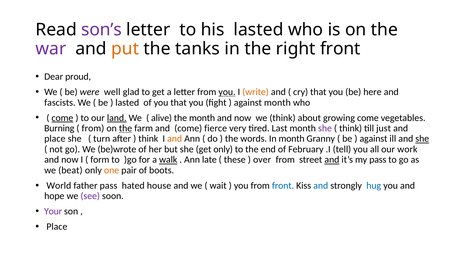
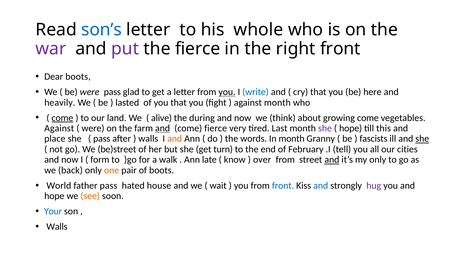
son’s colour: purple -> blue
his lasted: lasted -> whole
put colour: orange -> purple
the tanks: tanks -> fierce
Dear proud: proud -> boots
were well: well -> pass
write colour: orange -> blue
fascists: fascists -> heavily
land underline: present -> none
the month: month -> during
Burning at (59, 128): Burning -> Against
from at (93, 128): from -> were
the at (126, 128) underline: present -> none
and at (163, 128) underline: none -> present
think at (351, 128): think -> hope
just: just -> this
turn at (102, 139): turn -> pass
think at (148, 139): think -> walls
against at (373, 139): against -> fascists
be)wrote: be)wrote -> be)street
get only: only -> turn
work: work -> cities
walk underline: present -> none
these: these -> know
my pass: pass -> only
beat: beat -> back
hug colour: blue -> purple
see colour: purple -> orange
Your colour: purple -> blue
Place at (57, 227): Place -> Walls
